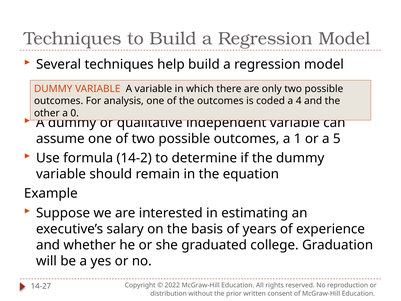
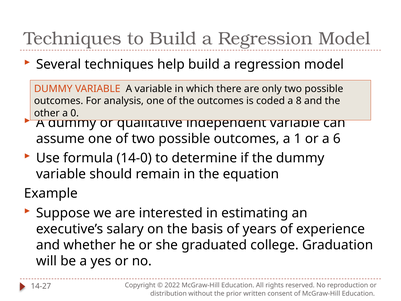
4: 4 -> 8
5: 5 -> 6
14-2: 14-2 -> 14-0
